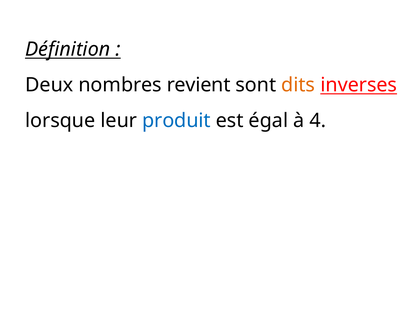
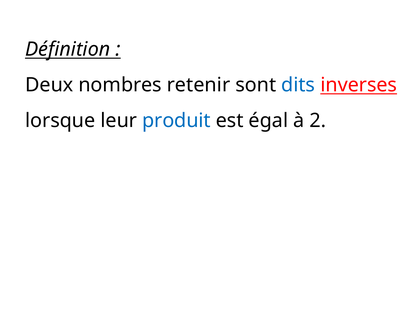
revient: revient -> retenir
dits colour: orange -> blue
4: 4 -> 2
